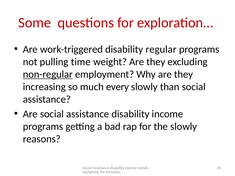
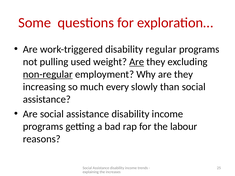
time: time -> used
Are at (137, 62) underline: none -> present
the slowly: slowly -> labour
